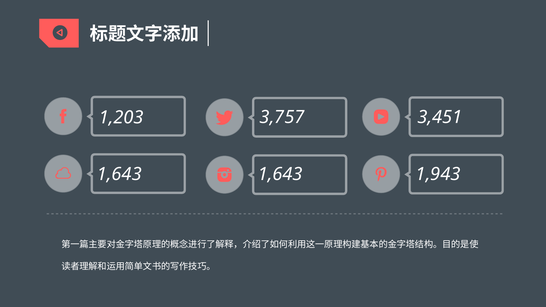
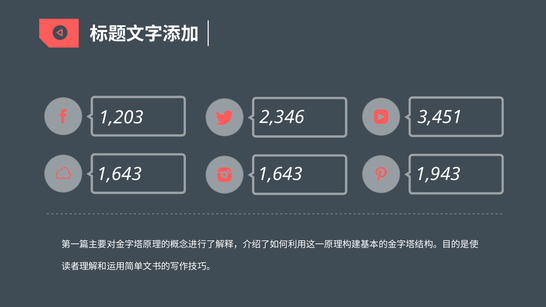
3,757: 3,757 -> 2,346
